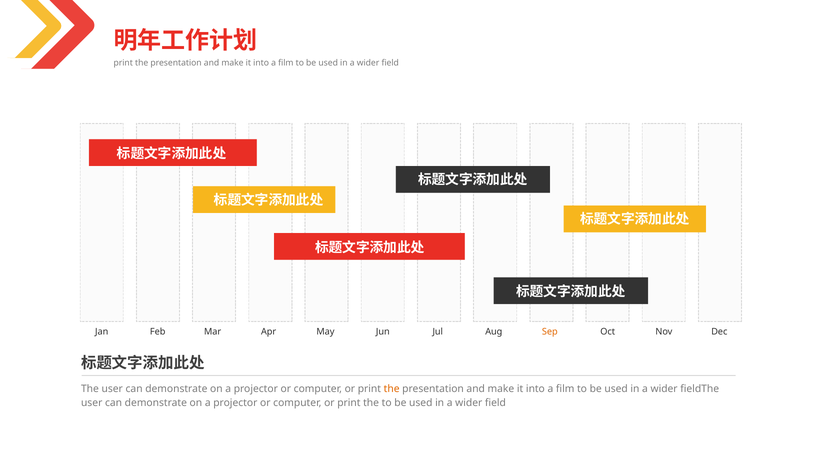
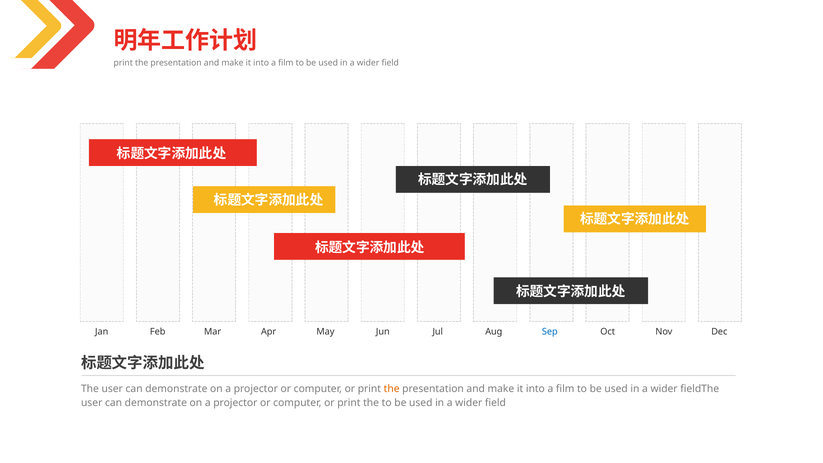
Sep colour: orange -> blue
